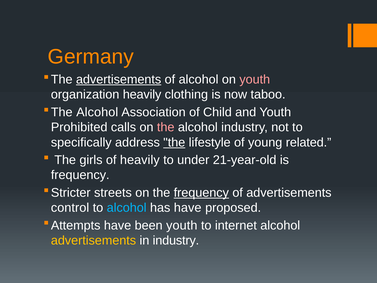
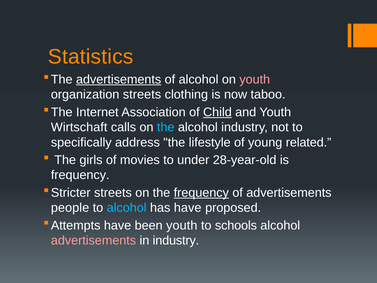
Germany: Germany -> Statistics
organization heavily: heavily -> streets
Alcohol at (97, 112): Alcohol -> Internet
Child underline: none -> present
Prohibited: Prohibited -> Wirtschaft
the at (166, 127) colour: pink -> light blue
the at (174, 142) underline: present -> none
of heavily: heavily -> movies
21-year-old: 21-year-old -> 28-year-old
control: control -> people
internet: internet -> schools
advertisements at (93, 240) colour: yellow -> pink
